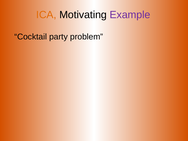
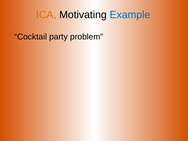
Example colour: purple -> blue
